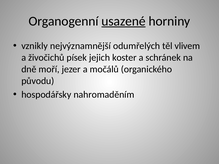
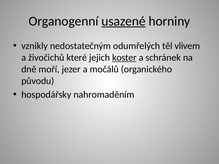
nejvýznamnější: nejvýznamnější -> nedostatečným
písek: písek -> které
koster underline: none -> present
